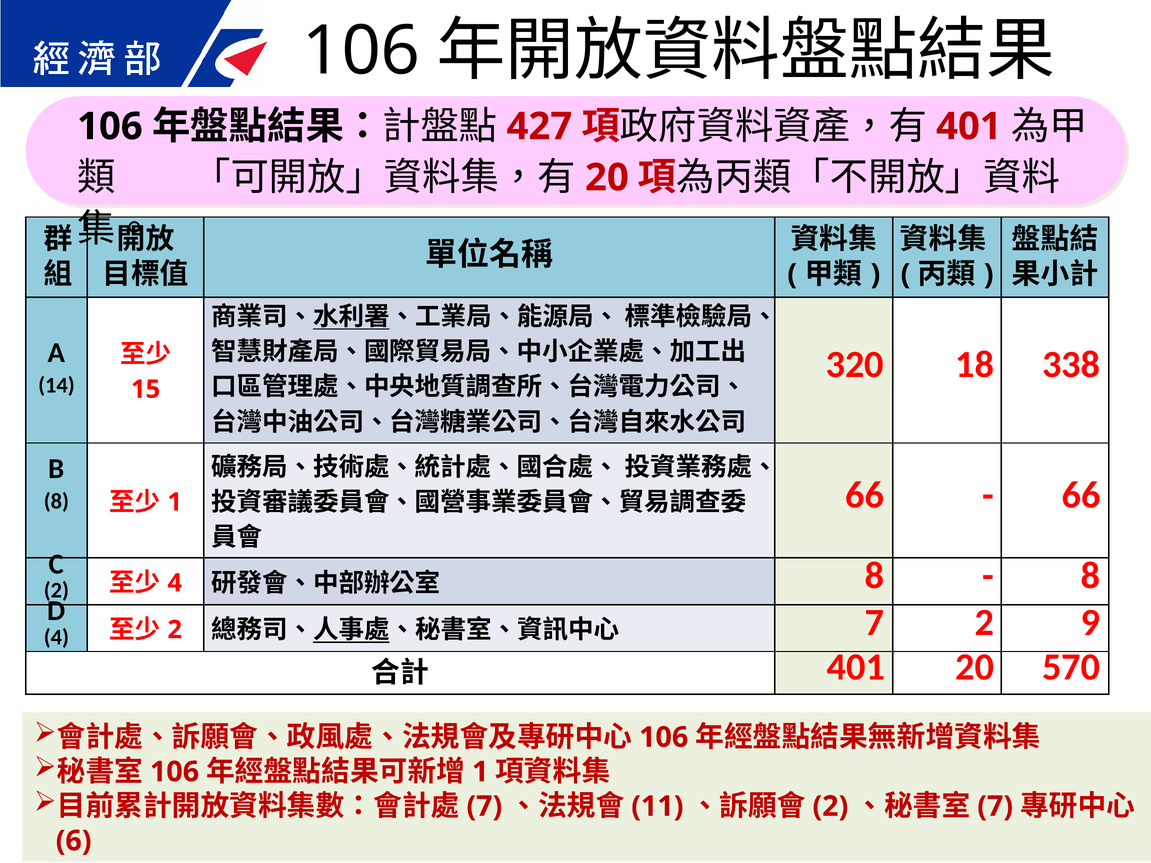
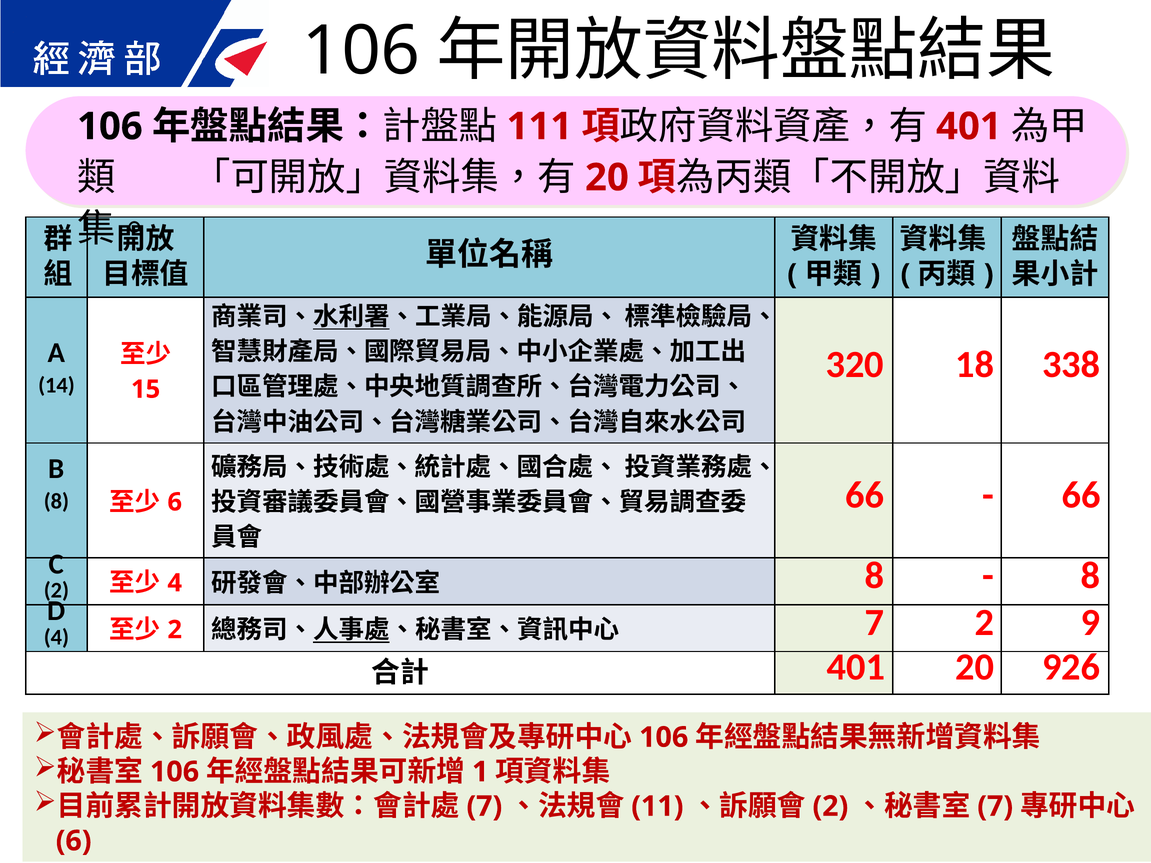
427: 427 -> 111
1 at (175, 502): 1 -> 6
570: 570 -> 926
